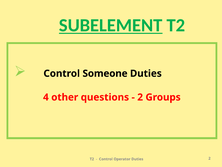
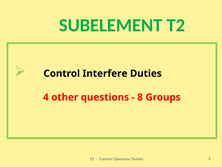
SUBELEMENT underline: present -> none
Someone: Someone -> Interfere
2 at (140, 97): 2 -> 8
